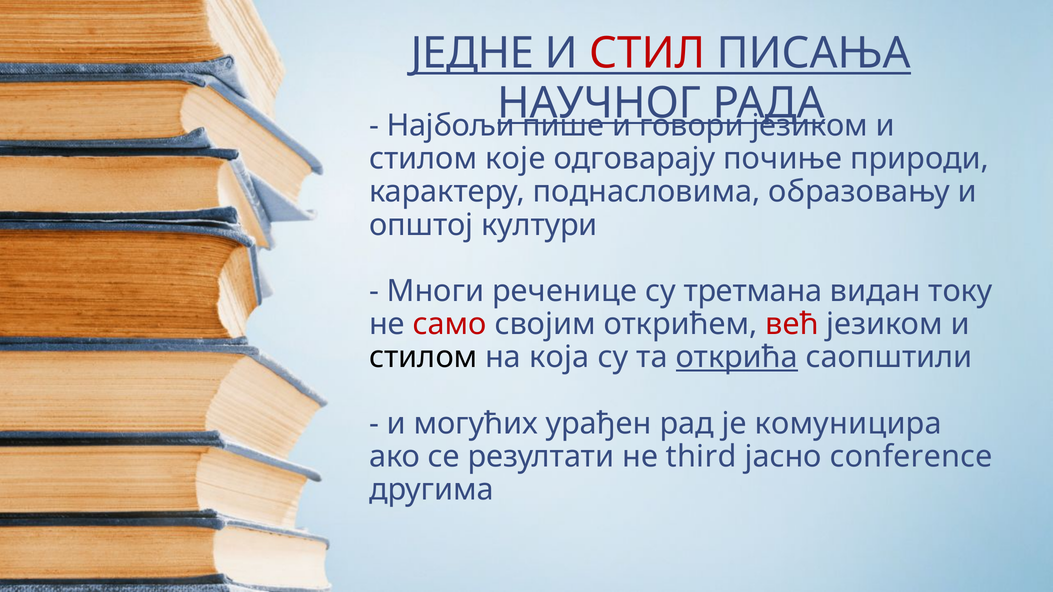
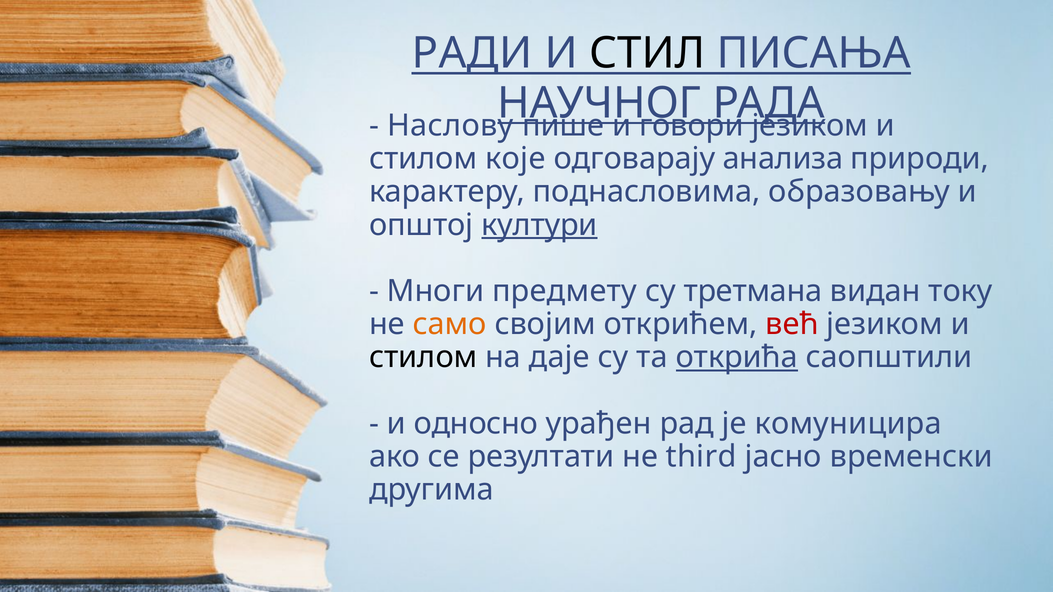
ЈЕДНЕ: ЈЕДНЕ -> РАДИ
СТИЛ colour: red -> black
Најбољи: Најбољи -> Наслову
почиње: почиње -> анализа
култури underline: none -> present
реченице: реченице -> предмету
само colour: red -> orange
која: која -> даје
могућих: могућих -> односно
conference: conference -> временски
